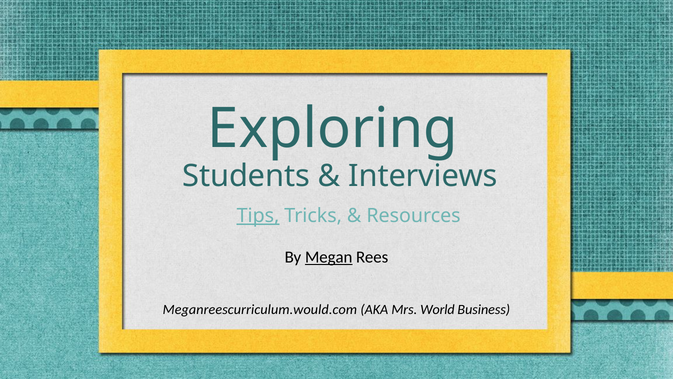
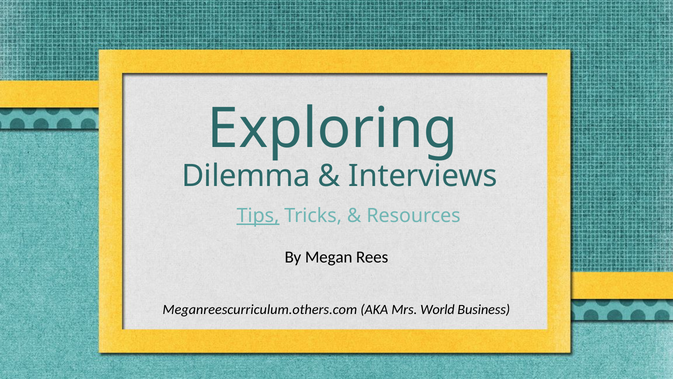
Students: Students -> Dilemma
Megan underline: present -> none
Meganreescurriculum.would.com: Meganreescurriculum.would.com -> Meganreescurriculum.others.com
